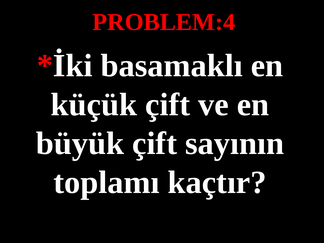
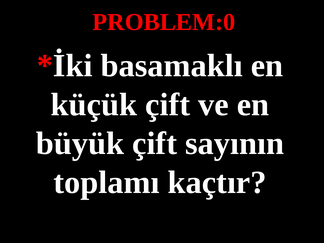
PROBLEM:4: PROBLEM:4 -> PROBLEM:0
